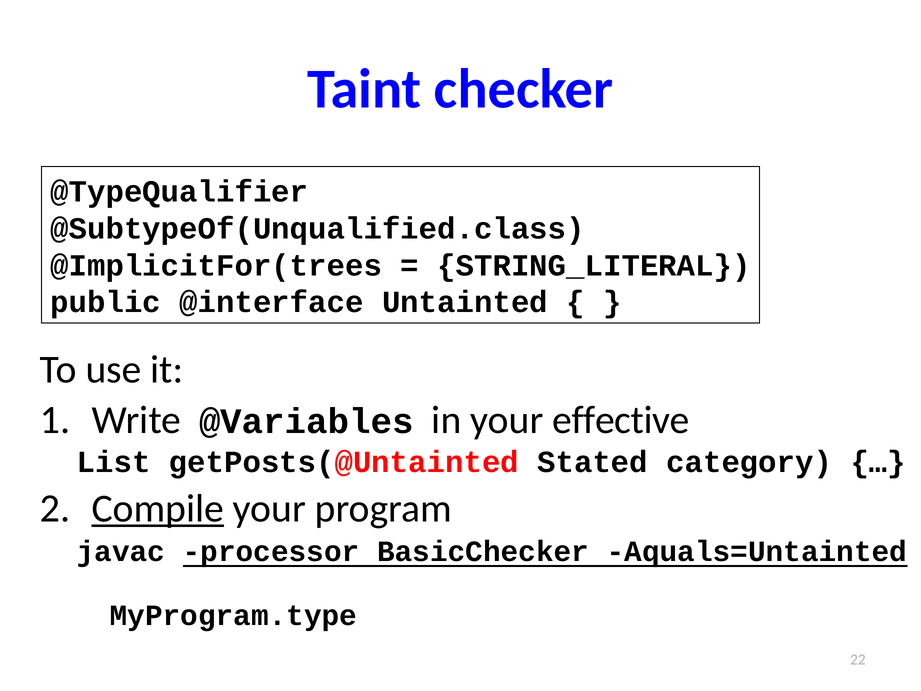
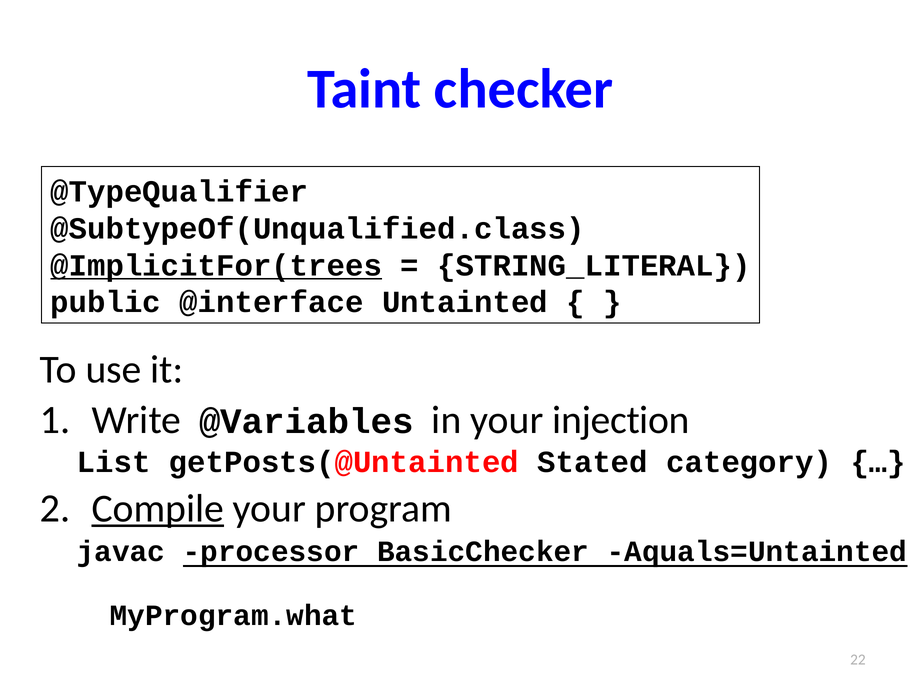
@ImplicitFor(trees underline: none -> present
effective: effective -> injection
MyProgram.type: MyProgram.type -> MyProgram.what
